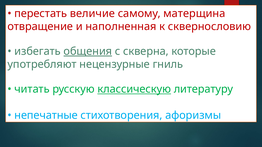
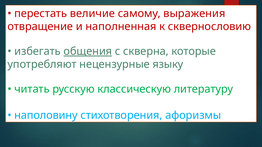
матерщина: матерщина -> выражения
гниль: гниль -> языку
классическую underline: present -> none
непечатные: непечатные -> наполовину
